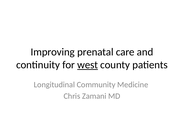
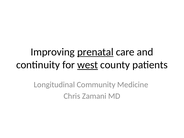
prenatal underline: none -> present
